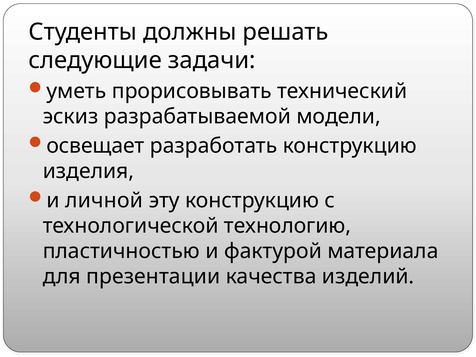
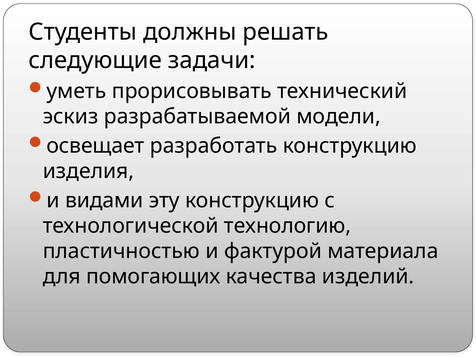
личной: личной -> видами
презентации: презентации -> помогающих
